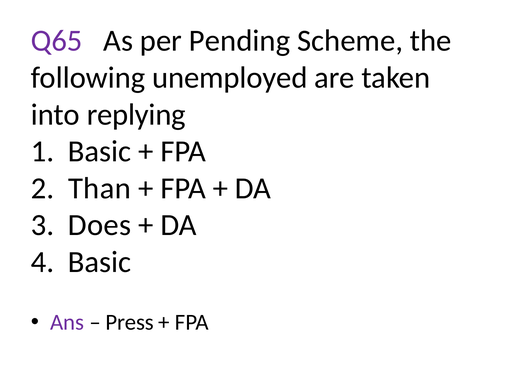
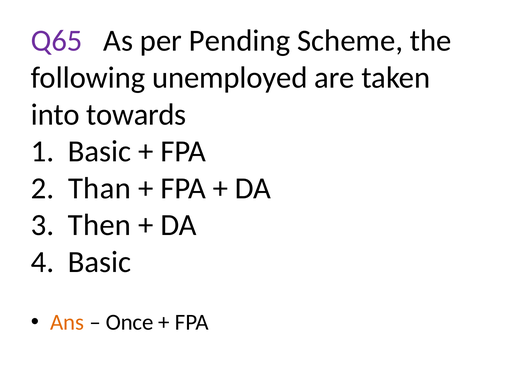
replying: replying -> towards
Does: Does -> Then
Ans colour: purple -> orange
Press: Press -> Once
